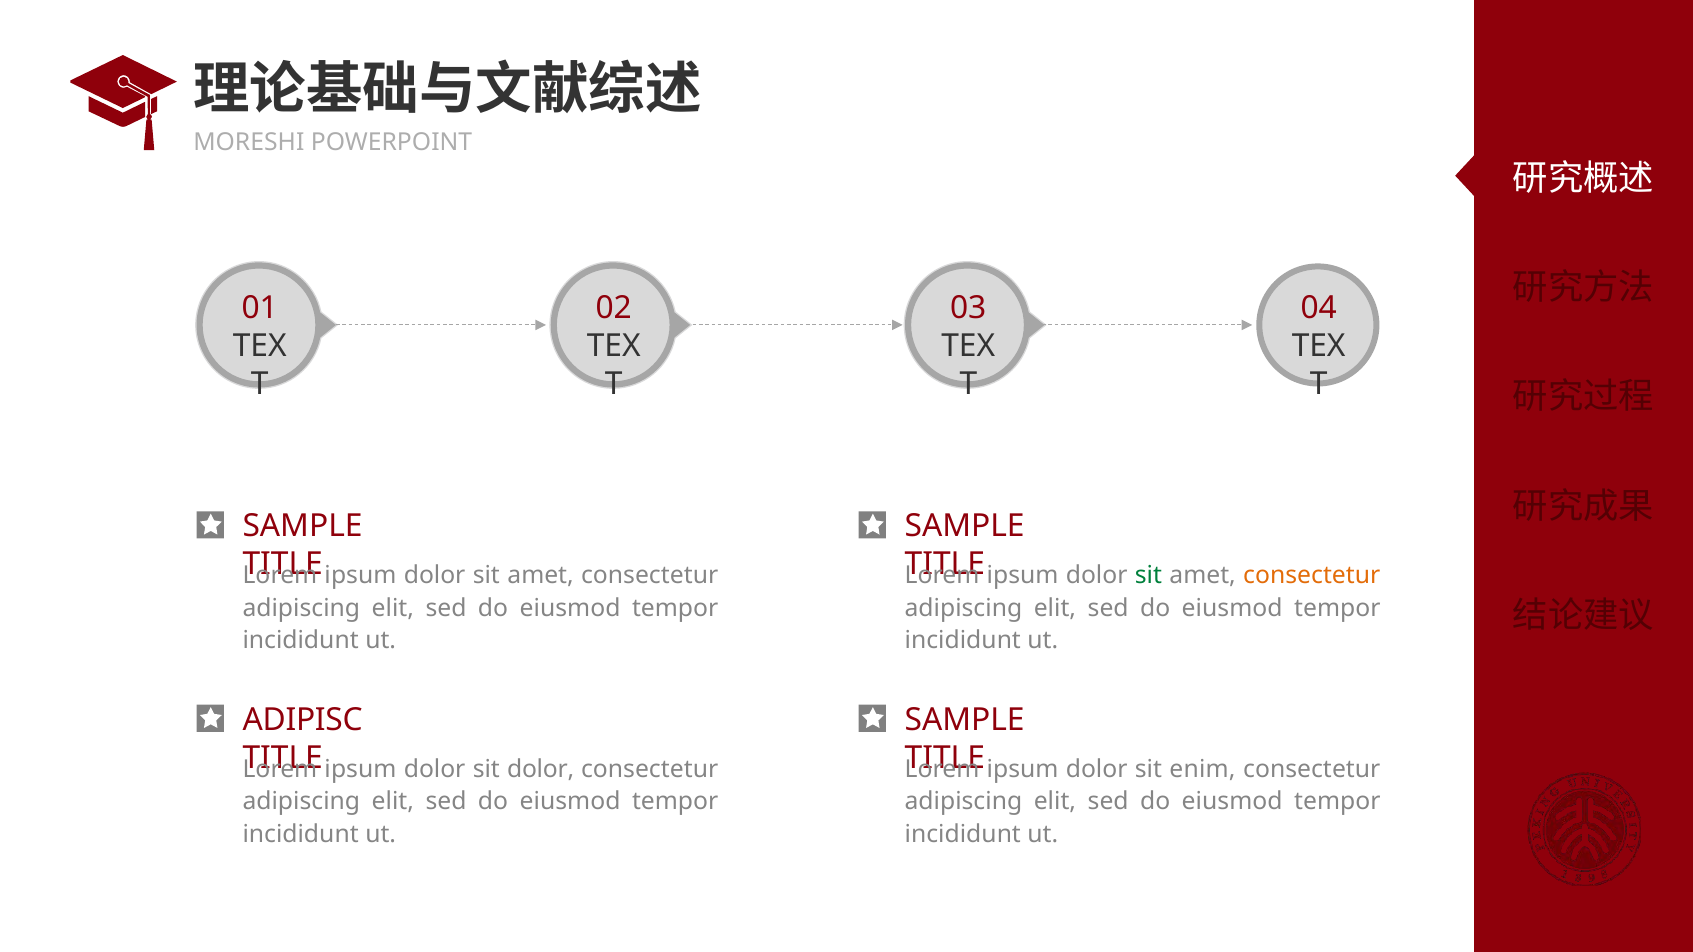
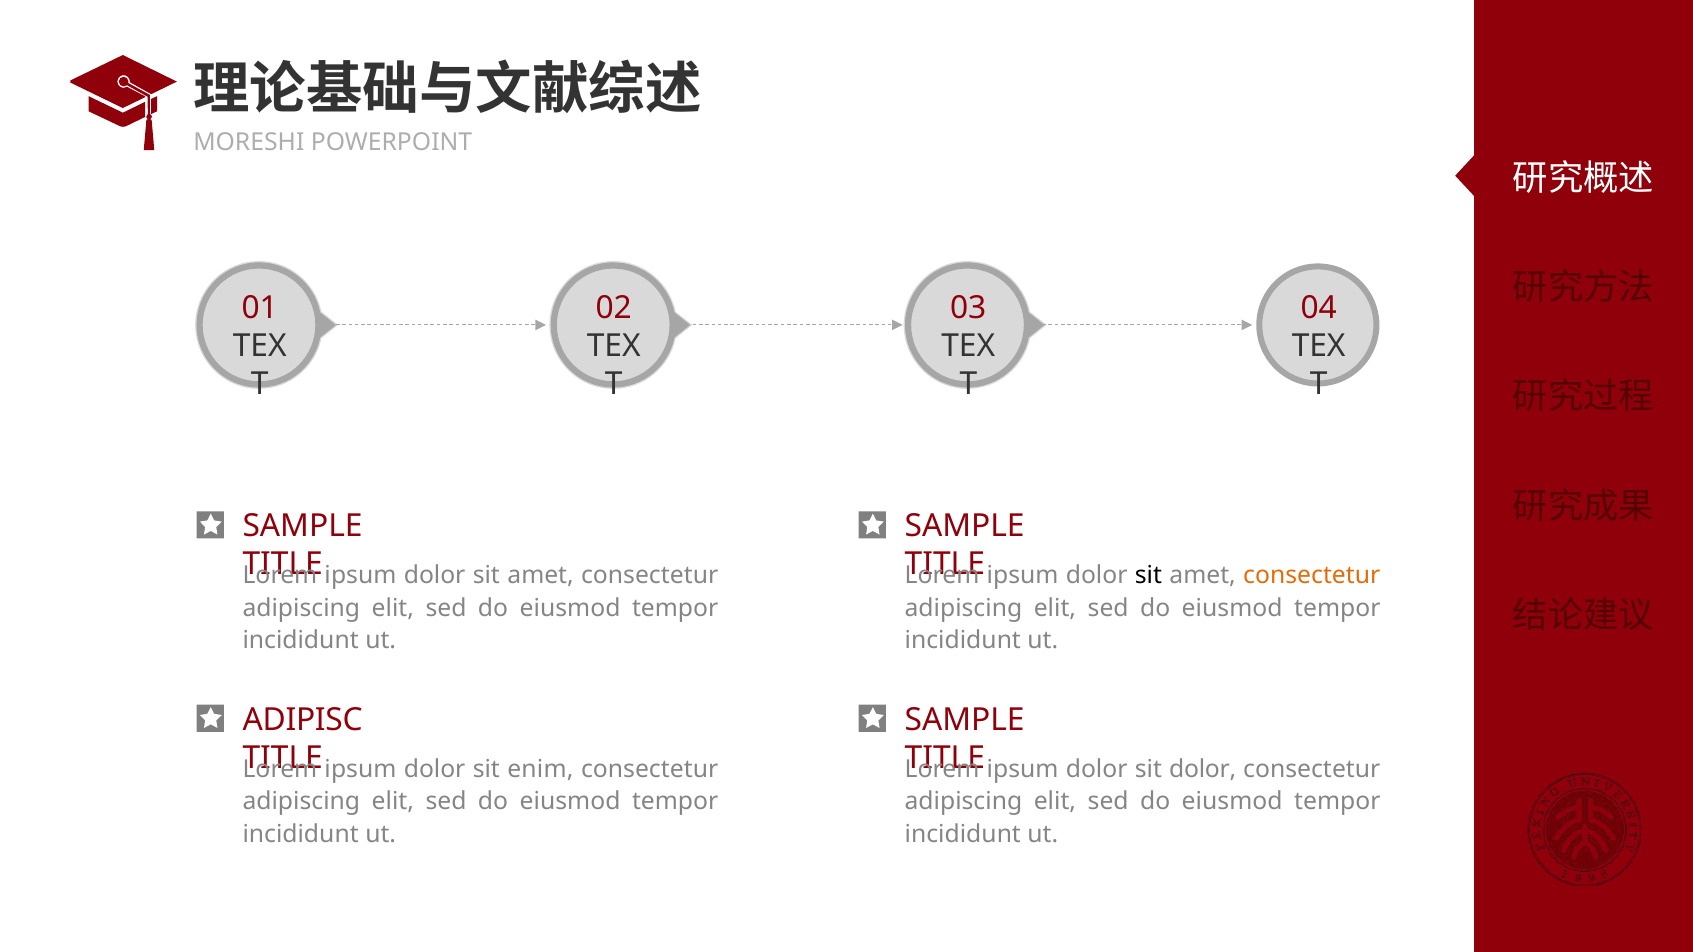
sit at (1148, 576) colour: green -> black
sit dolor: dolor -> enim
sit enim: enim -> dolor
